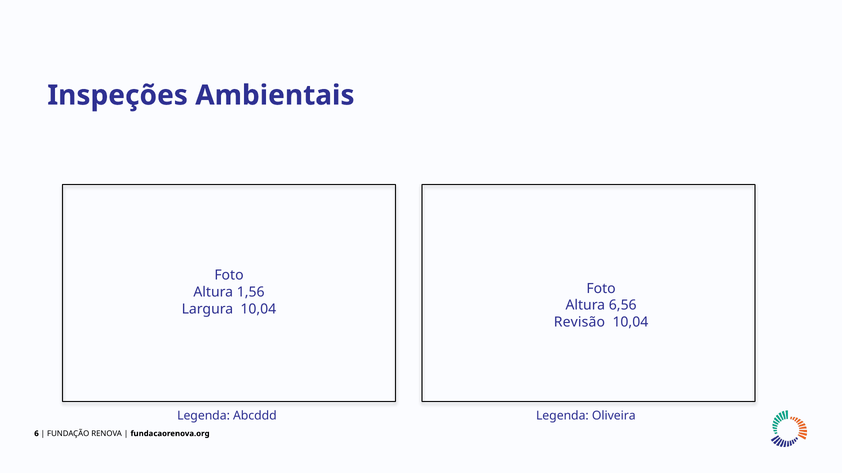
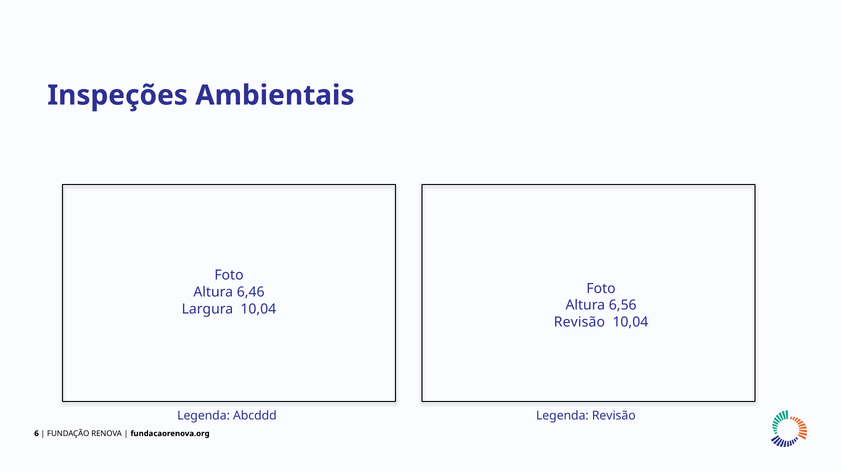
1,56: 1,56 -> 6,46
Legenda Oliveira: Oliveira -> Revisão
